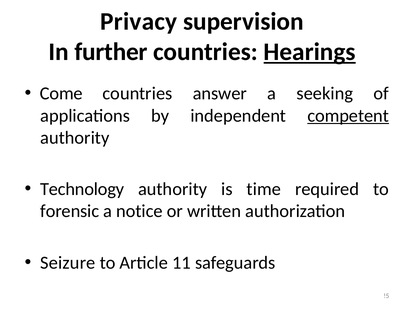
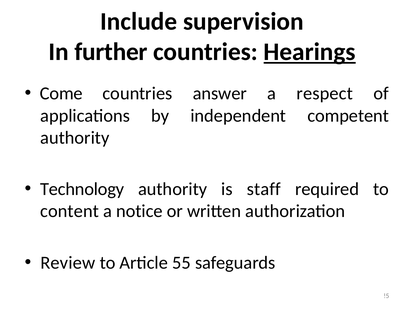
Privacy: Privacy -> Include
seeking: seeking -> respect
competent underline: present -> none
time: time -> staff
forensic: forensic -> content
Seizure: Seizure -> Review
11: 11 -> 55
